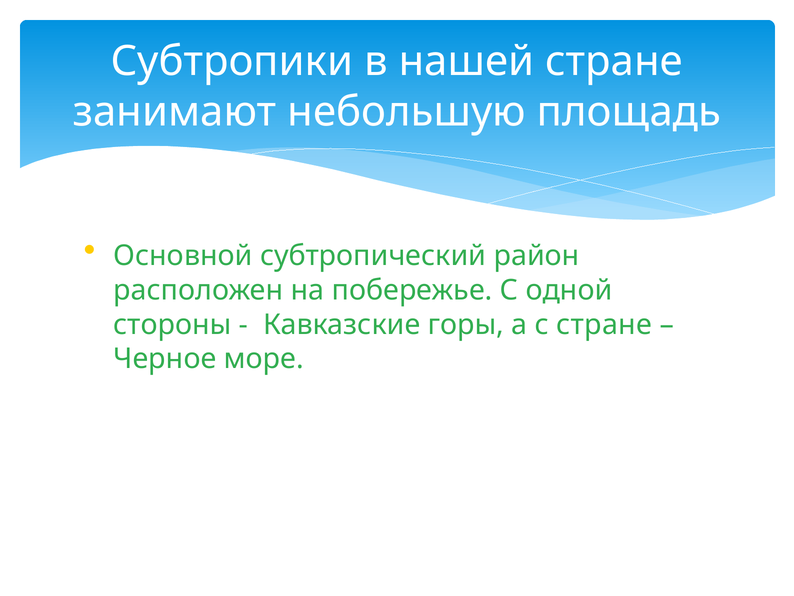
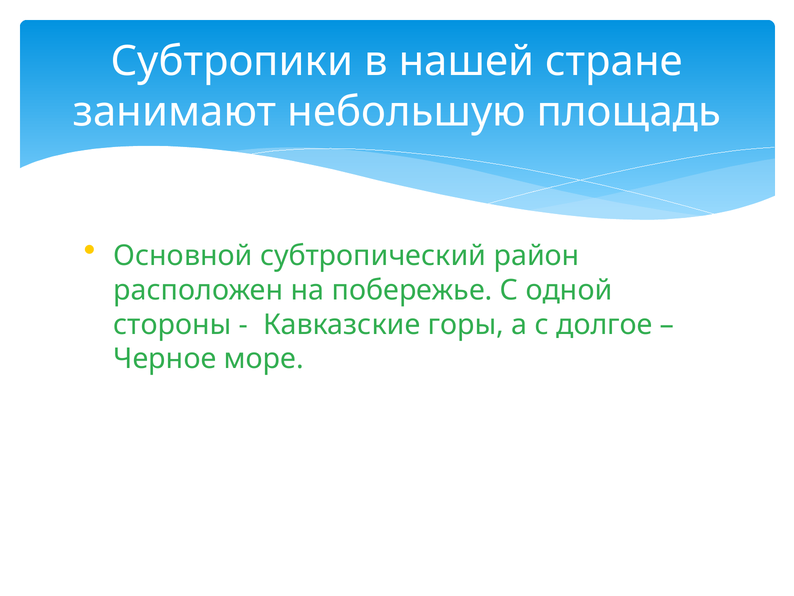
с стране: стране -> долгое
